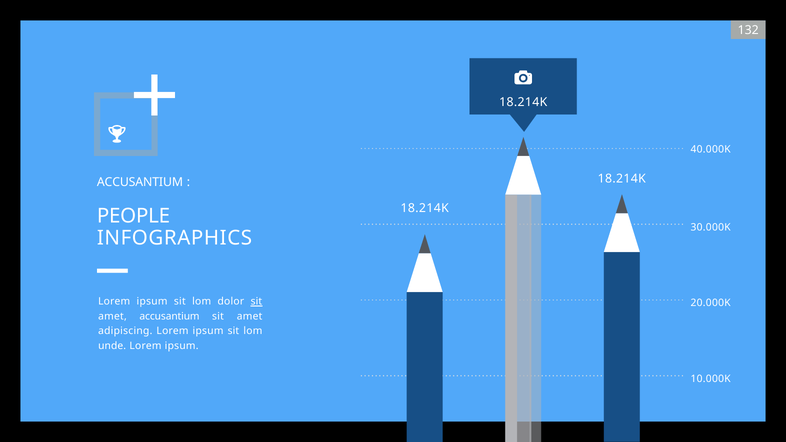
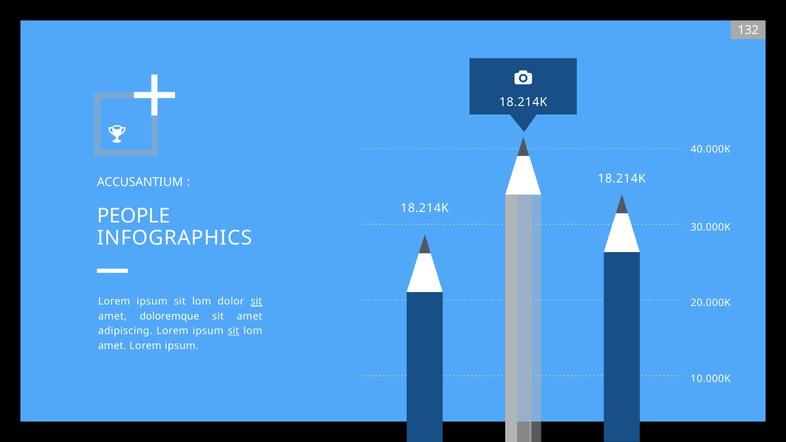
amet accusantium: accusantium -> doloremque
sit at (233, 331) underline: none -> present
unde at (112, 346): unde -> amet
